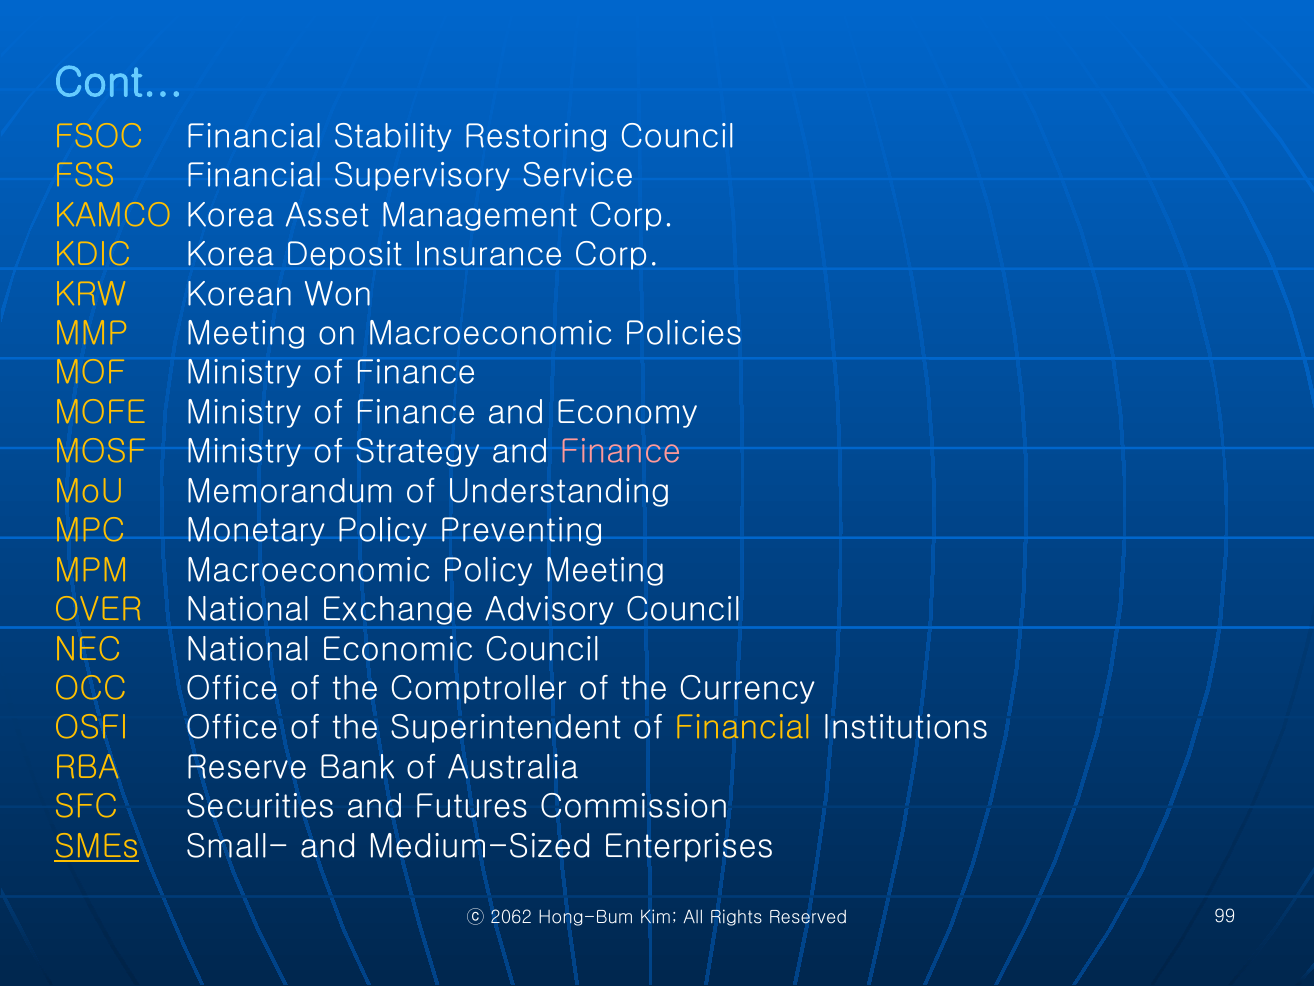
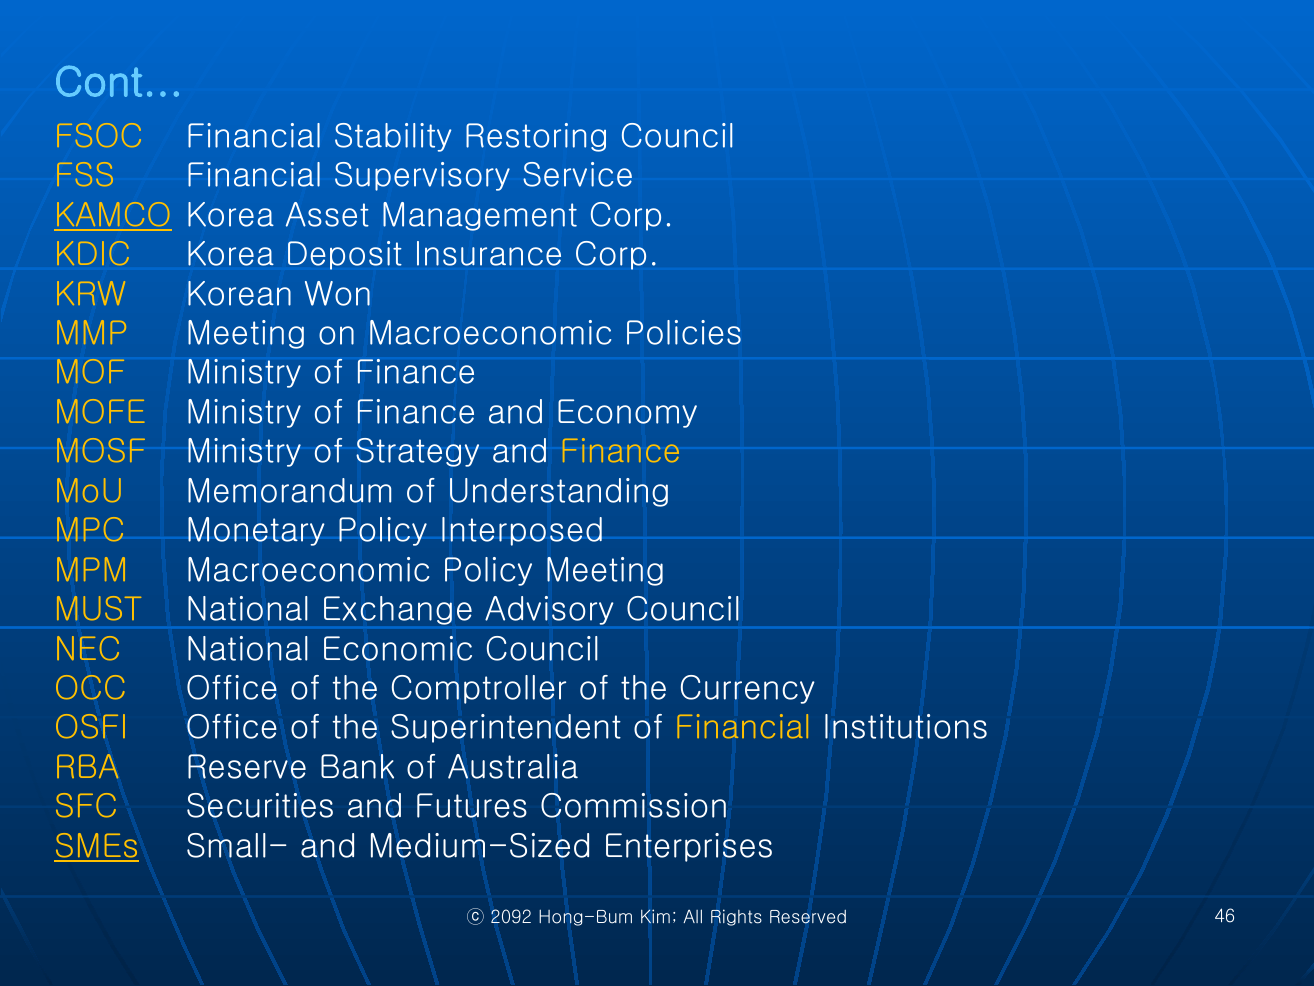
KAMCO underline: none -> present
Finance at (620, 452) colour: pink -> yellow
Preventing: Preventing -> Interposed
OVER: OVER -> MUST
2062: 2062 -> 2092
99: 99 -> 46
